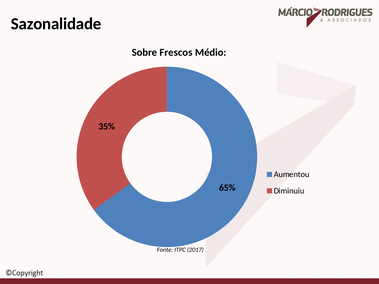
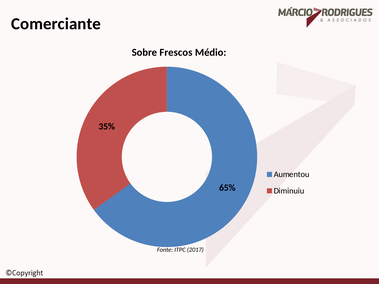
Sazonalidade: Sazonalidade -> Comerciante
